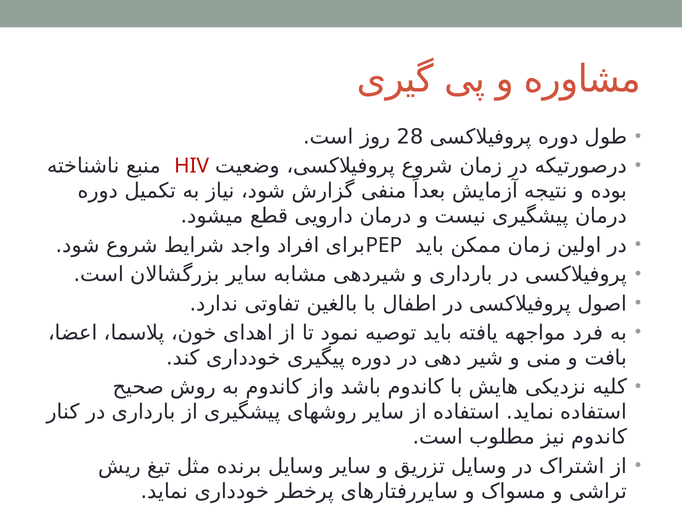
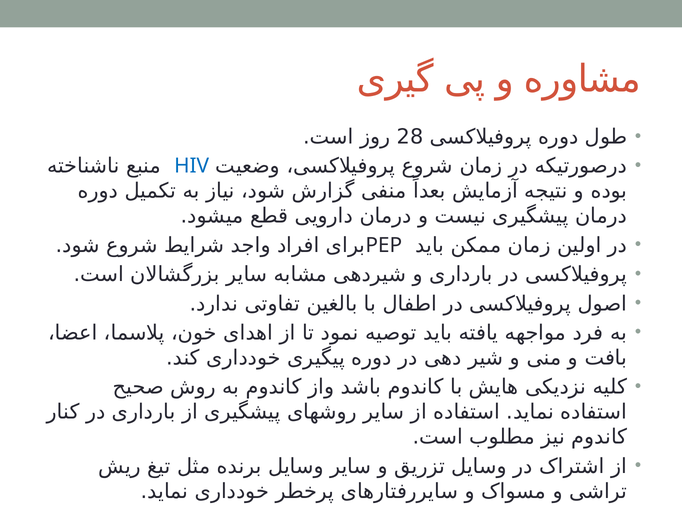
HIV colour: red -> blue
